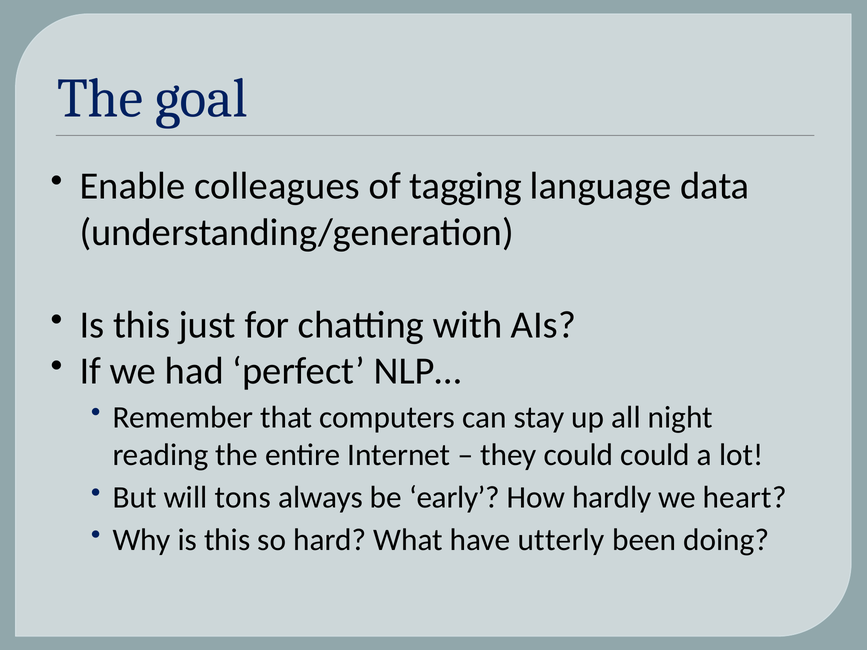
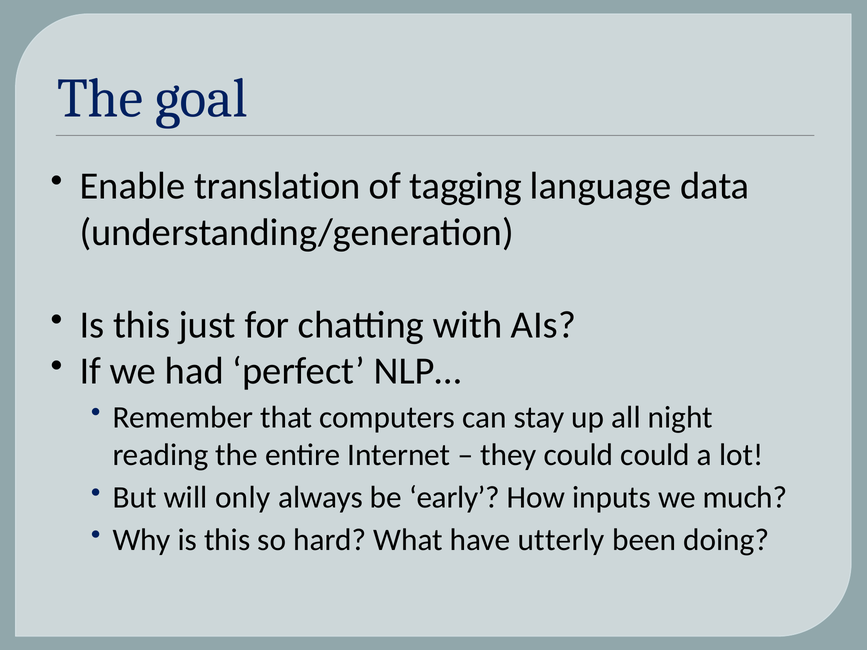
colleagues: colleagues -> translation
tons: tons -> only
hardly: hardly -> inputs
heart: heart -> much
